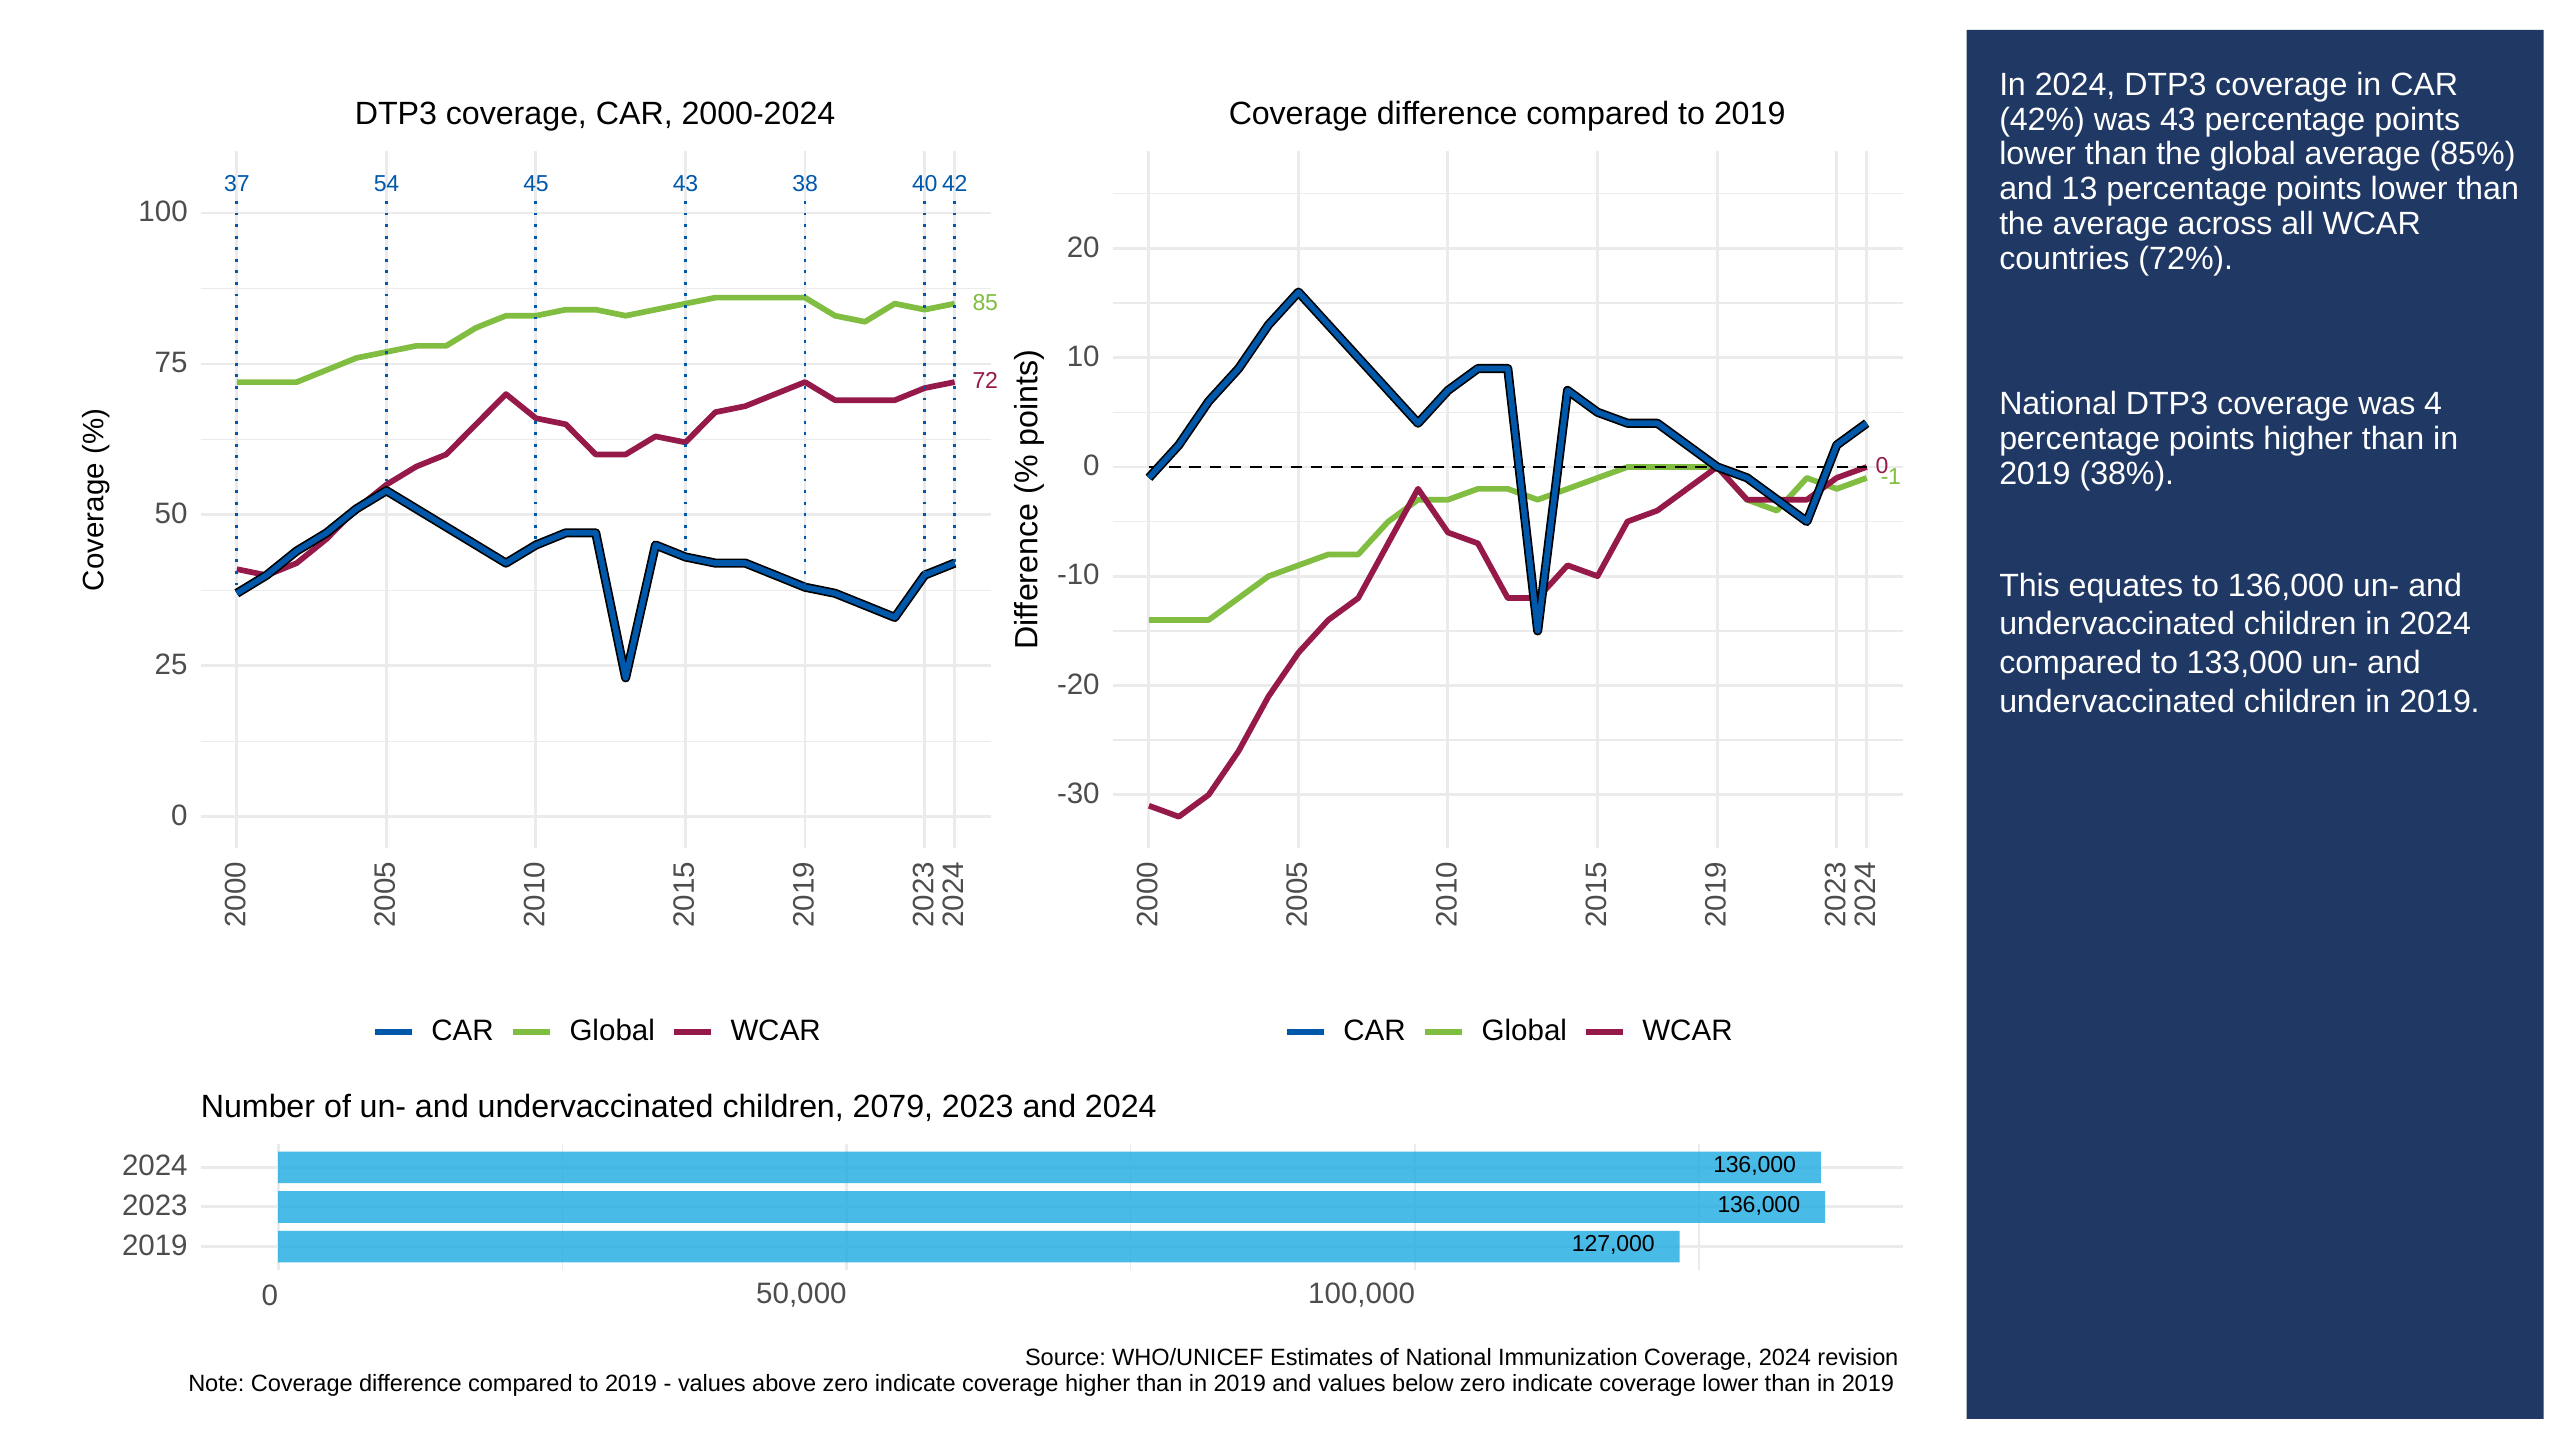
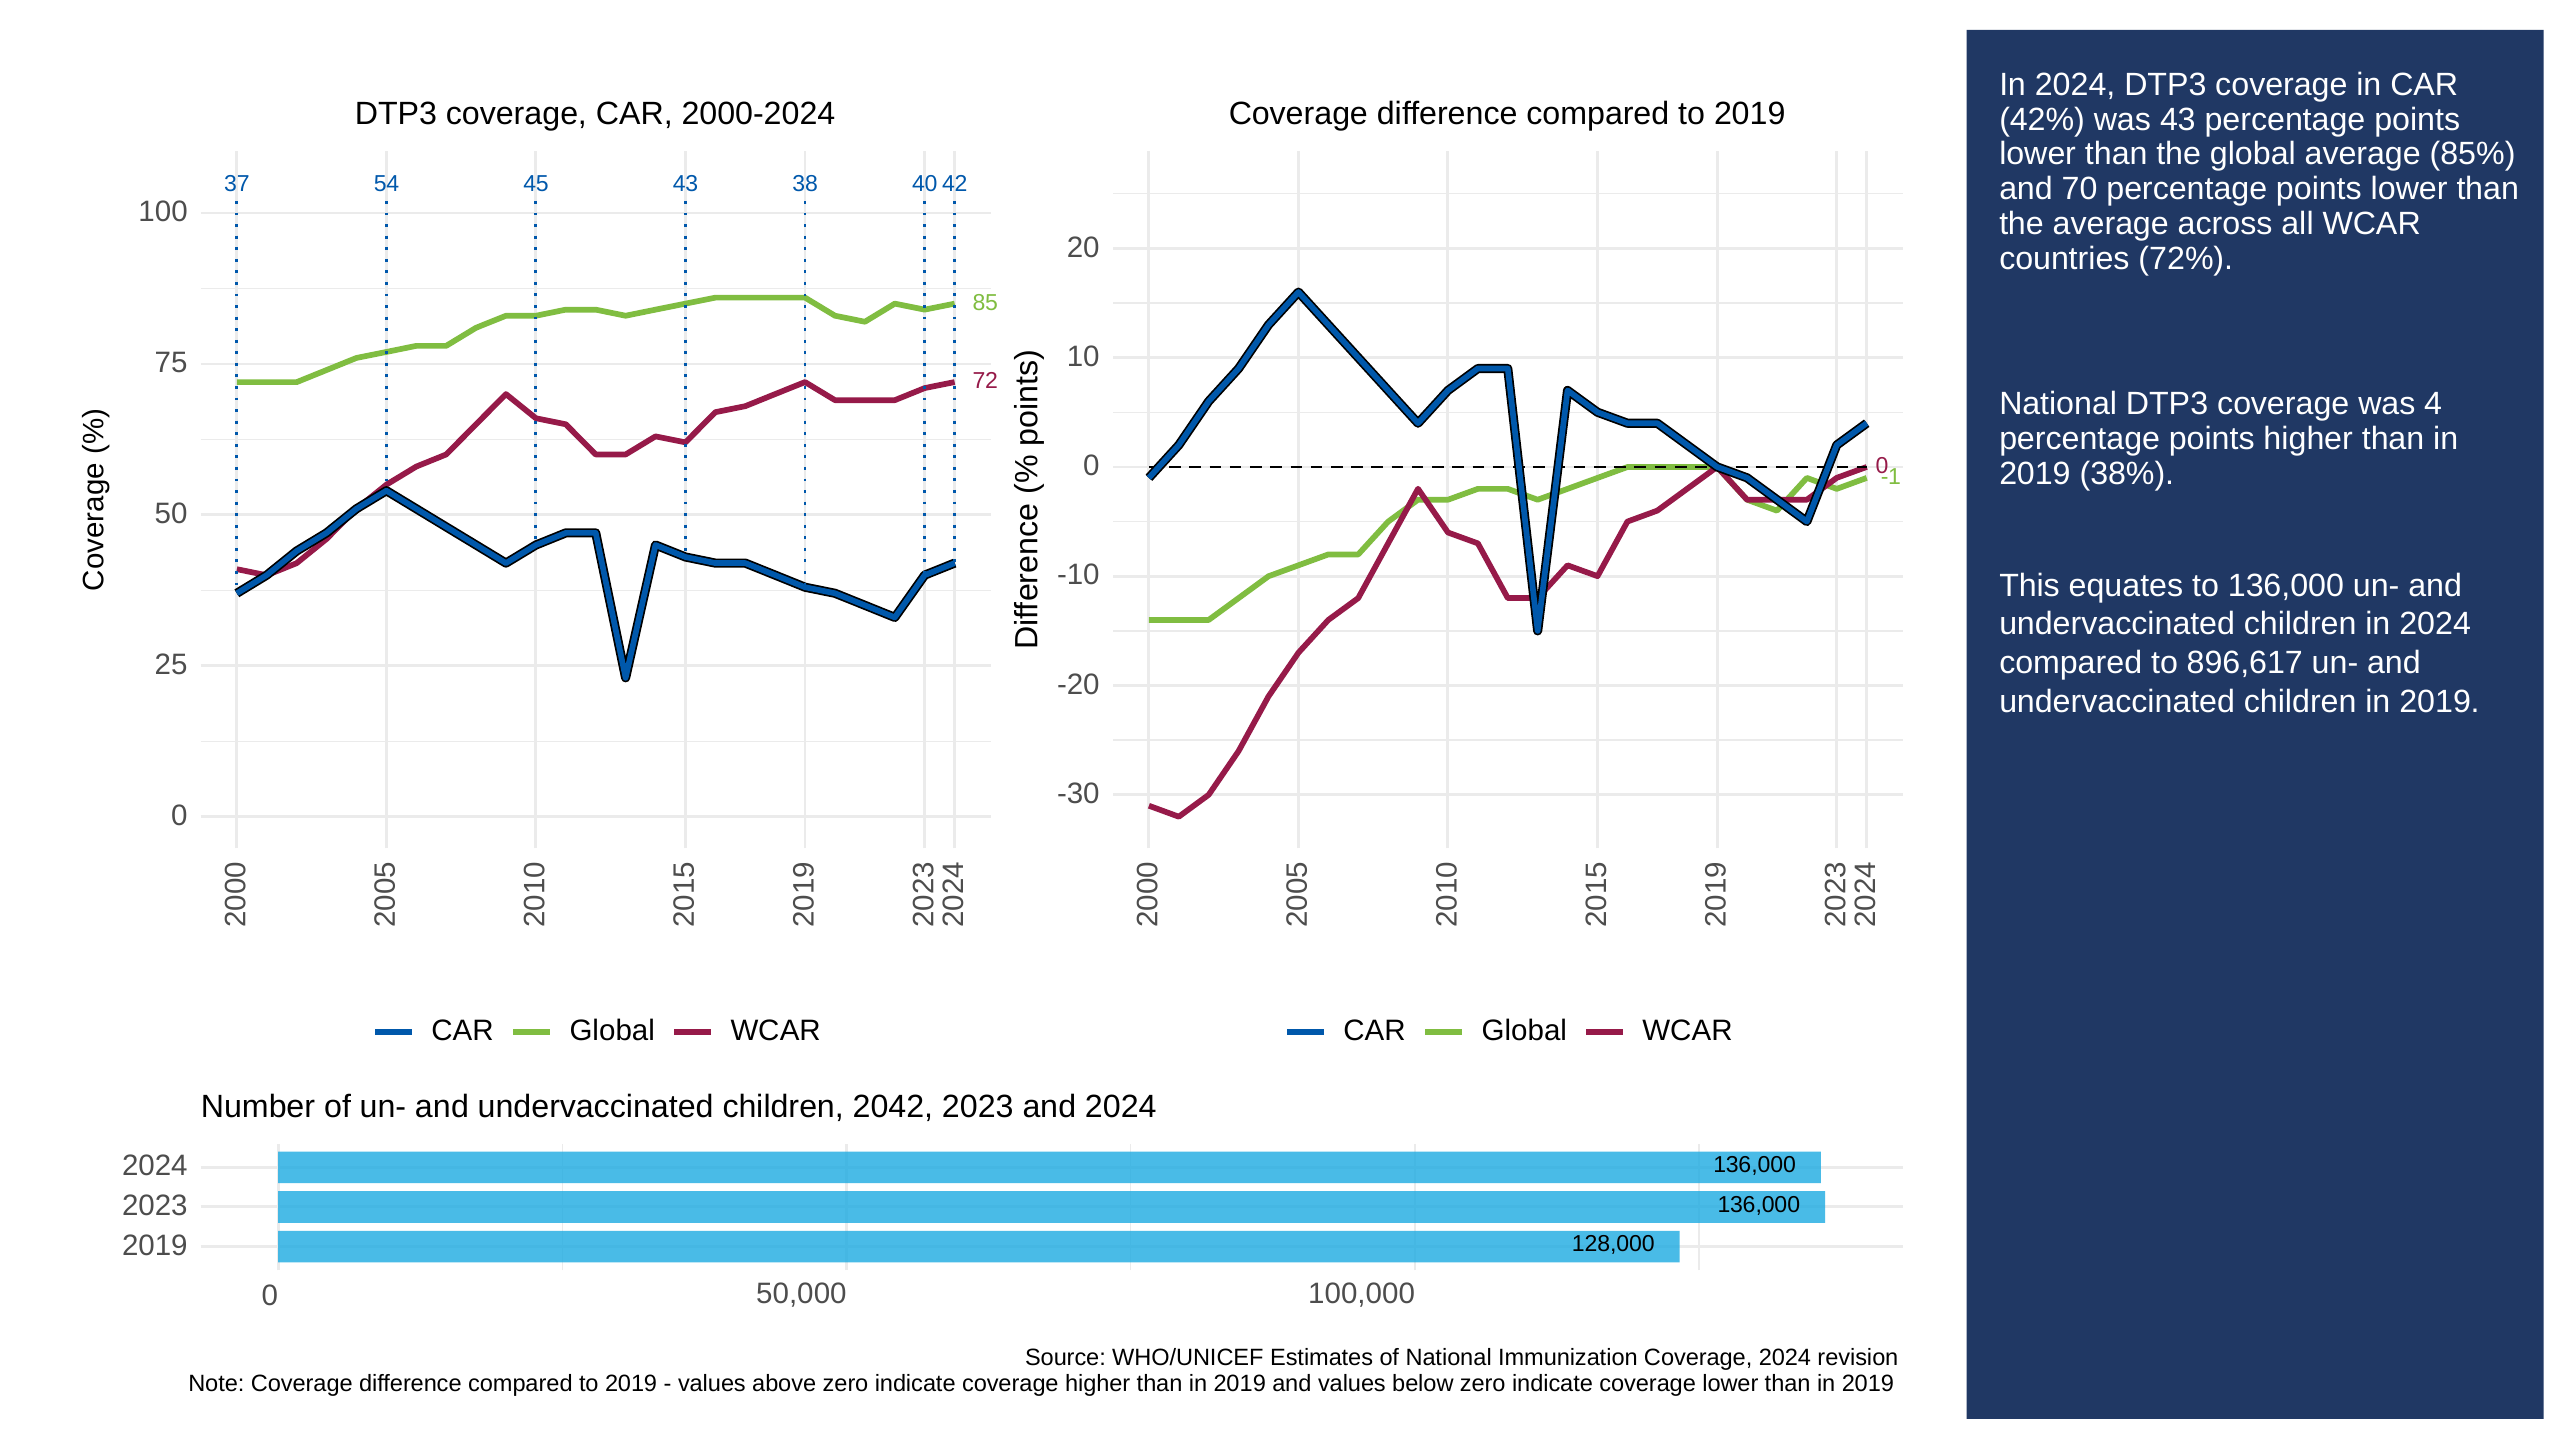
13: 13 -> 70
133,000: 133,000 -> 896,617
2079: 2079 -> 2042
127,000: 127,000 -> 128,000
